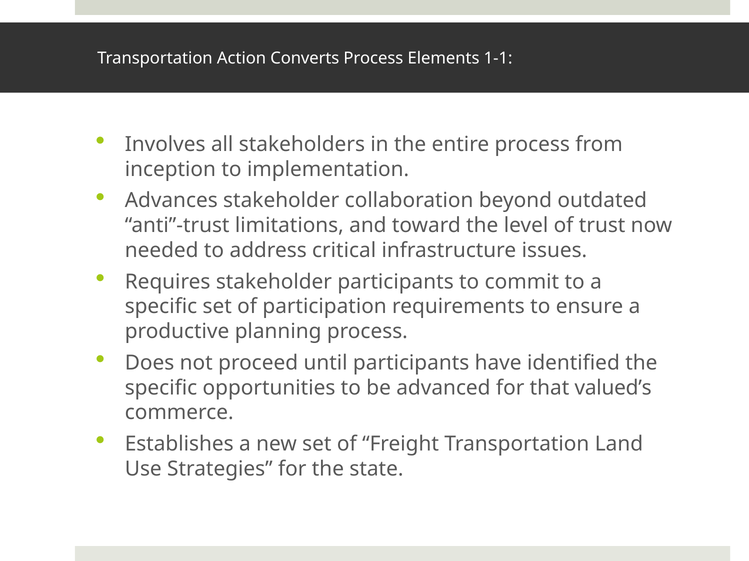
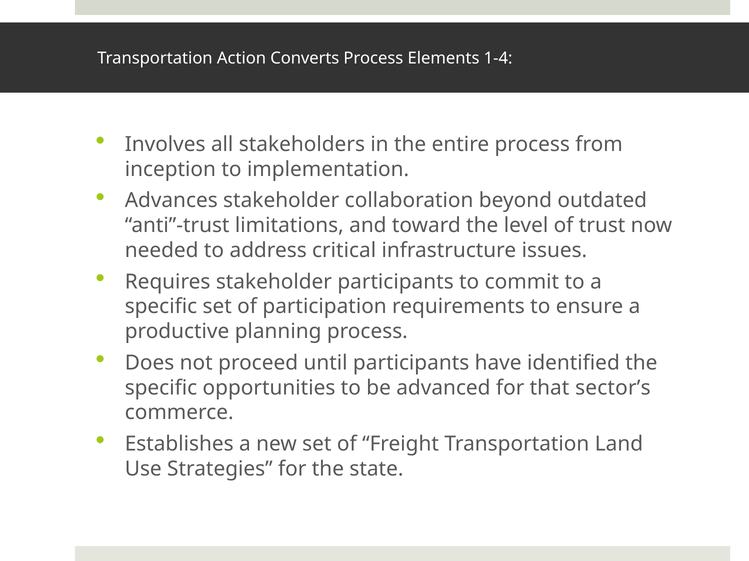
1-1: 1-1 -> 1-4
valued’s: valued’s -> sector’s
